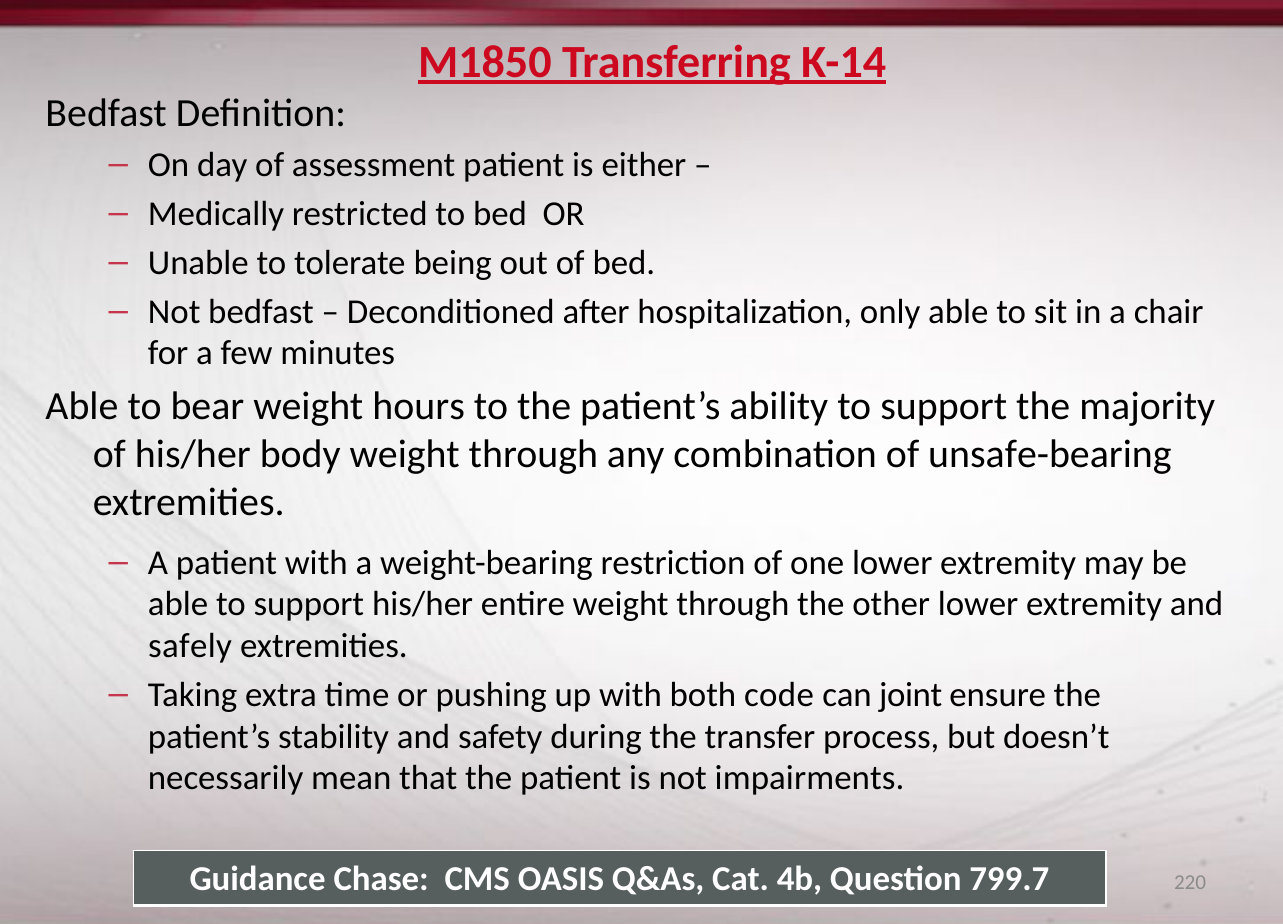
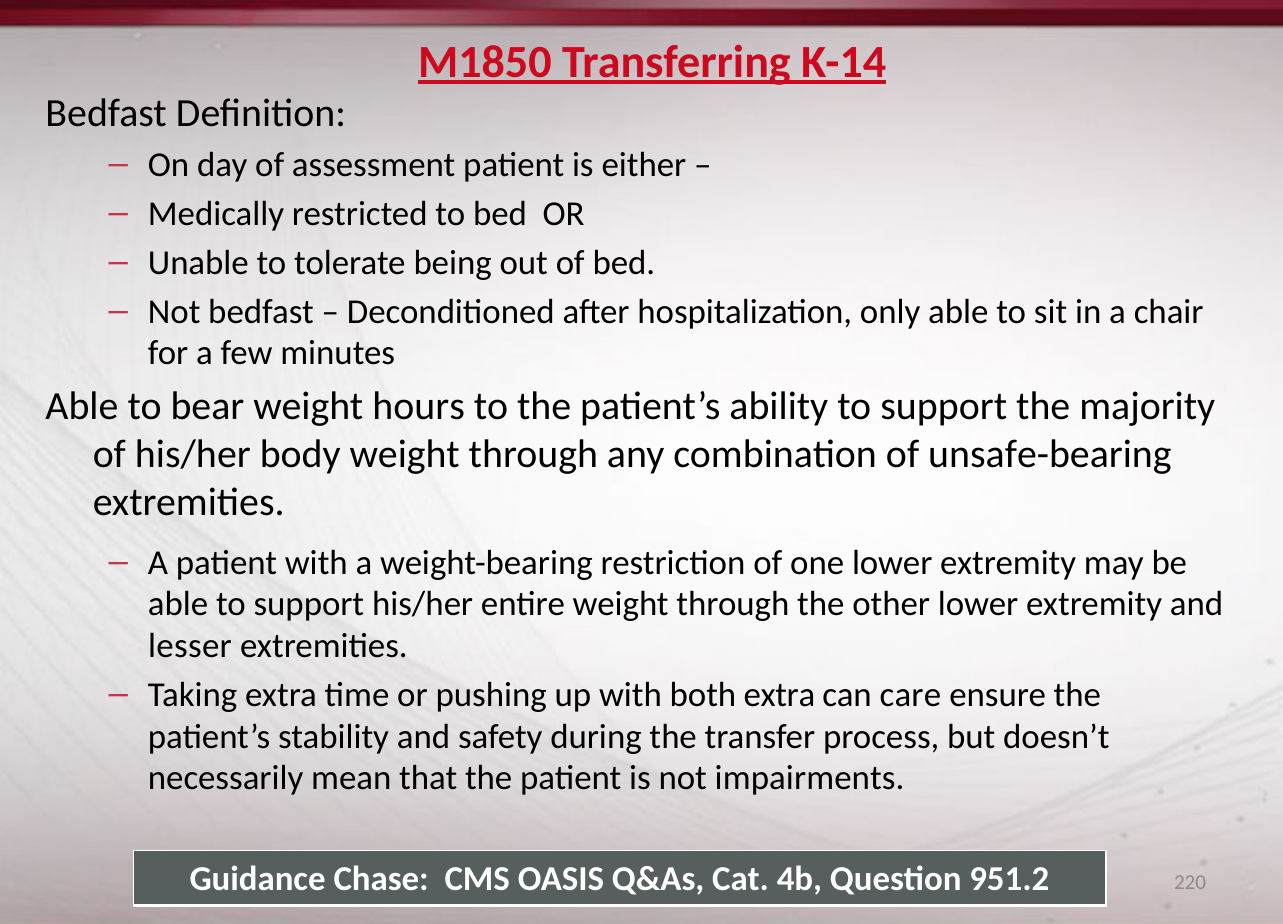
safely: safely -> lesser
both code: code -> extra
joint: joint -> care
799.7: 799.7 -> 951.2
